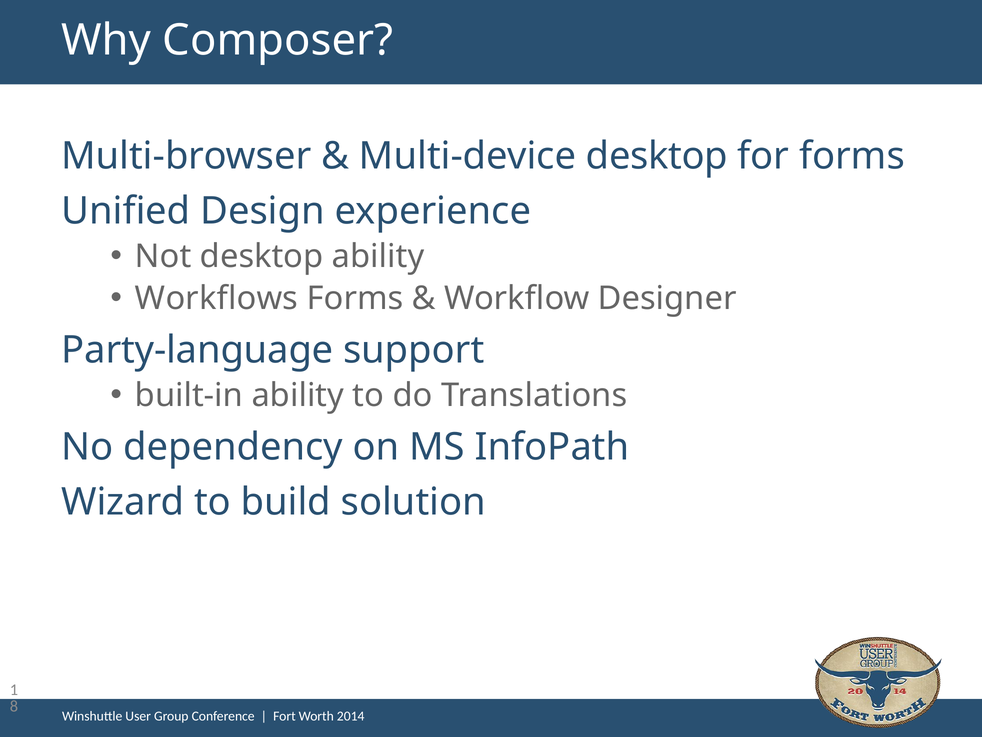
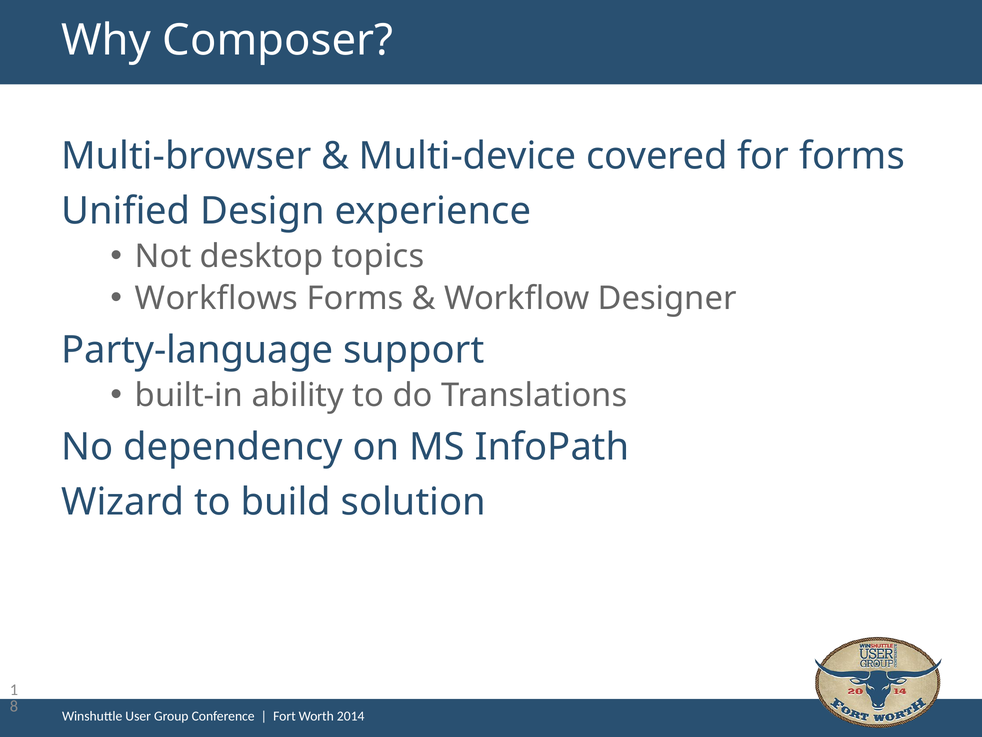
Multi-device desktop: desktop -> covered
desktop ability: ability -> topics
